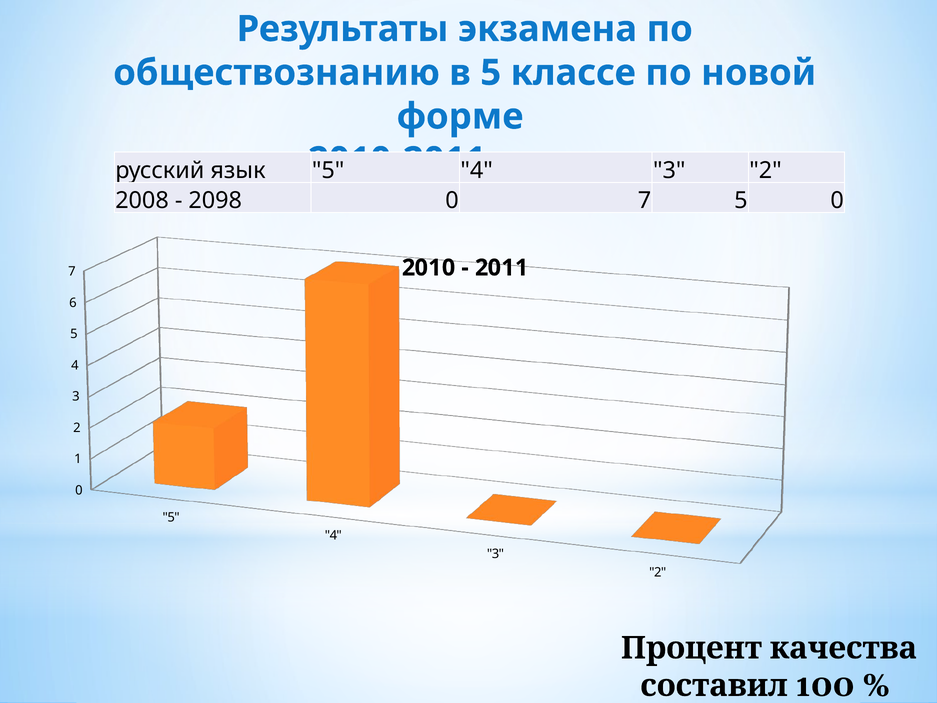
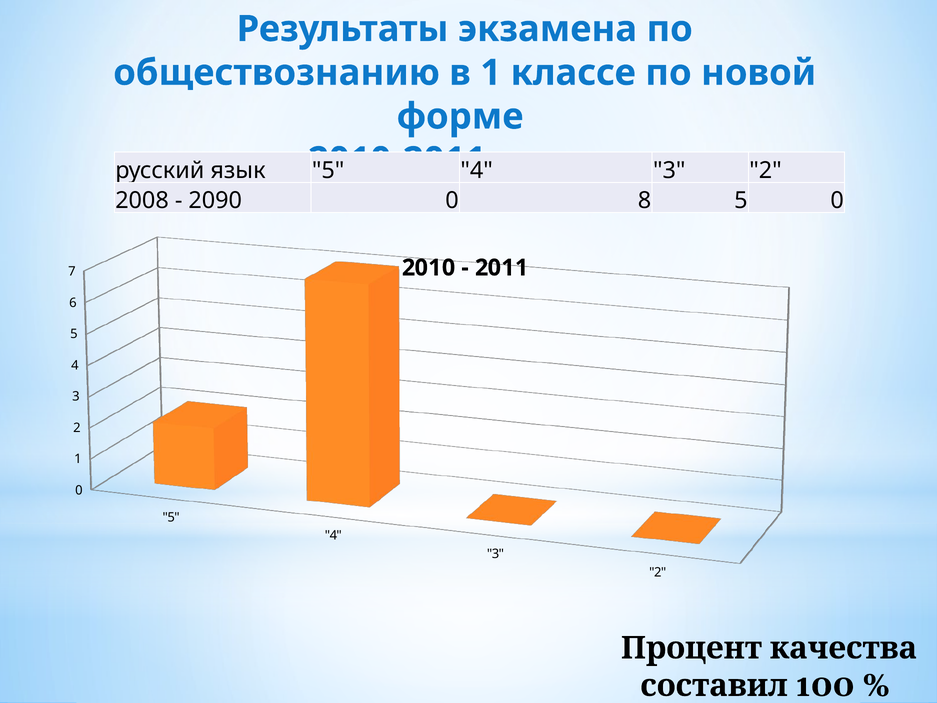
в 5: 5 -> 1
2098: 2098 -> 2090
0 7: 7 -> 8
